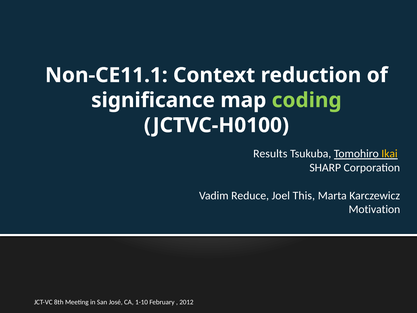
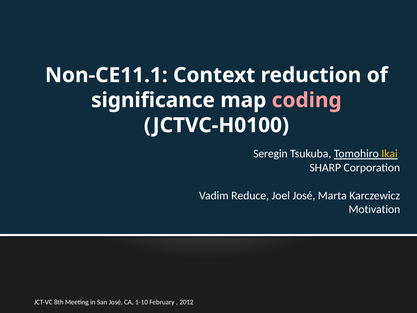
coding colour: light green -> pink
Results: Results -> Seregin
Joel This: This -> José
